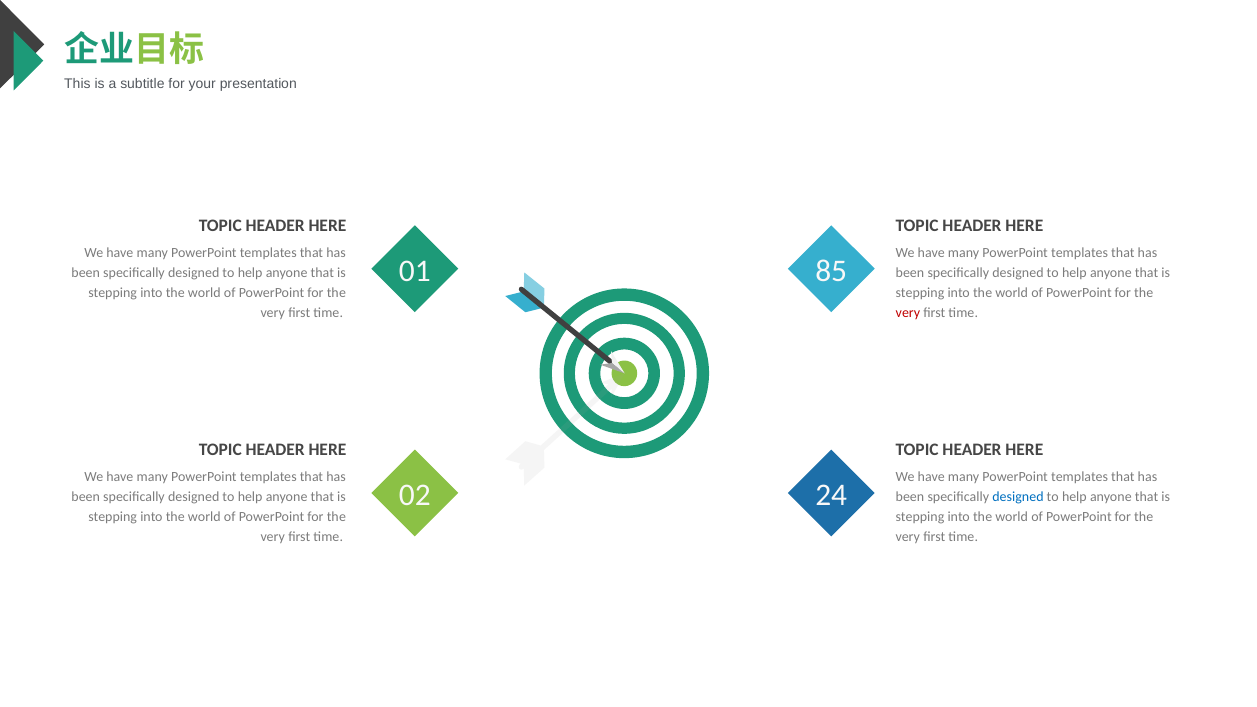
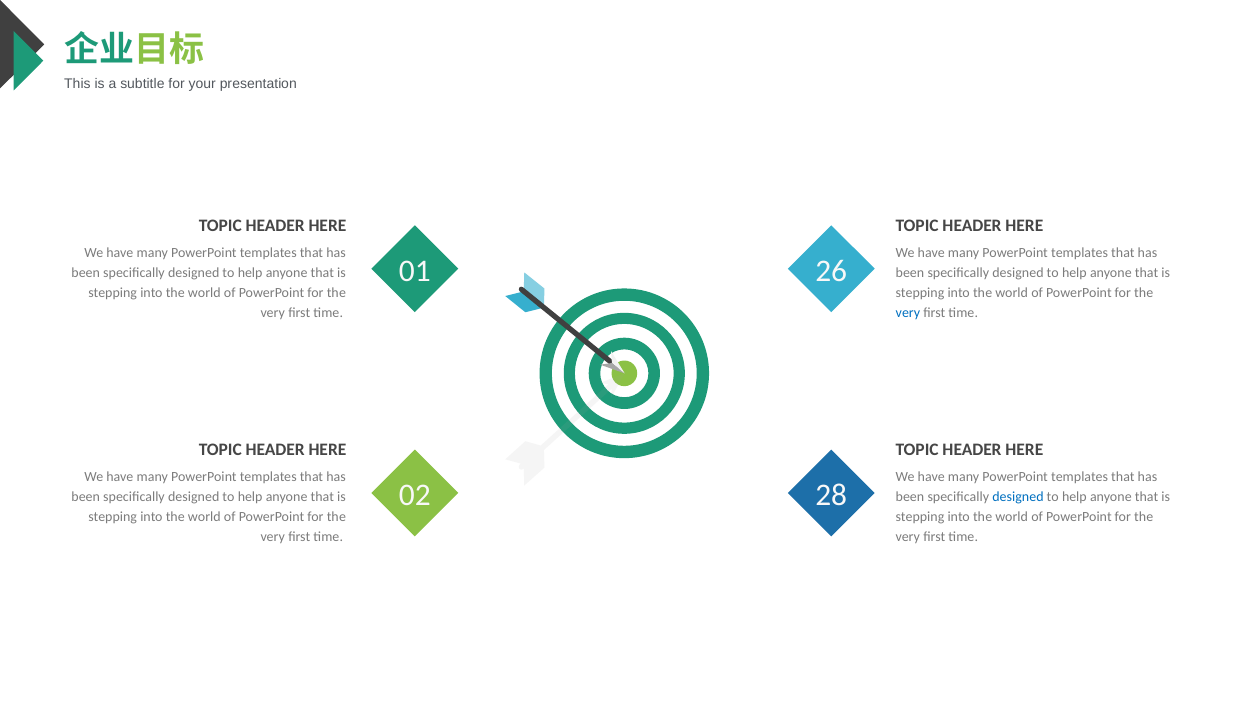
85: 85 -> 26
very at (908, 313) colour: red -> blue
24: 24 -> 28
